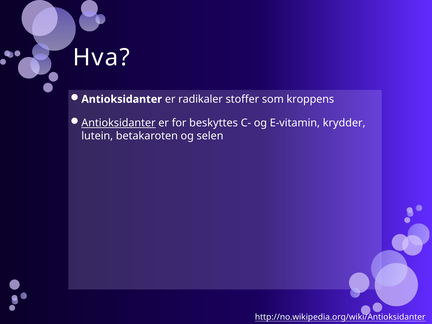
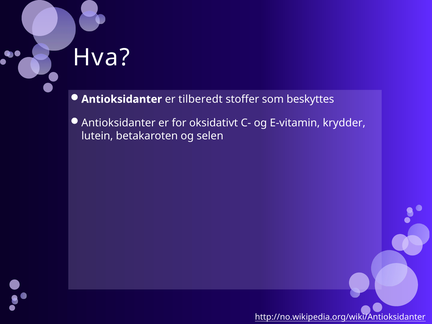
radikaler: radikaler -> tilberedt
kroppens: kroppens -> beskyttes
Antioksidanter at (118, 123) underline: present -> none
beskyttes: beskyttes -> oksidativt
